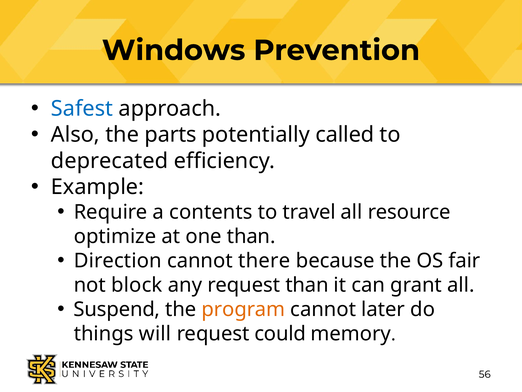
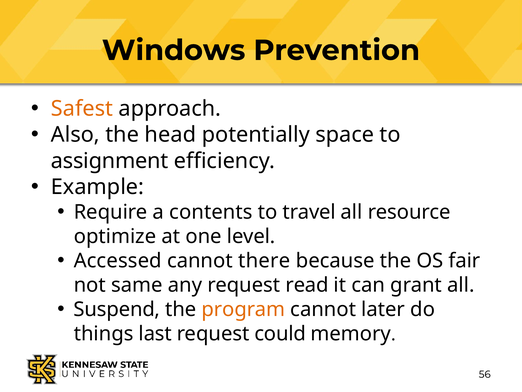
Safest colour: blue -> orange
parts: parts -> head
called: called -> space
deprecated: deprecated -> assignment
one than: than -> level
Direction: Direction -> Accessed
block: block -> same
request than: than -> read
will: will -> last
